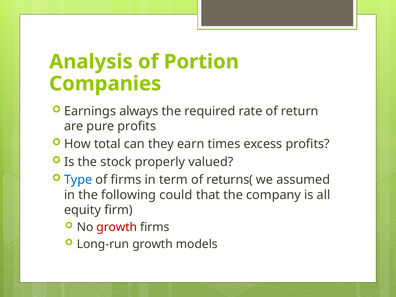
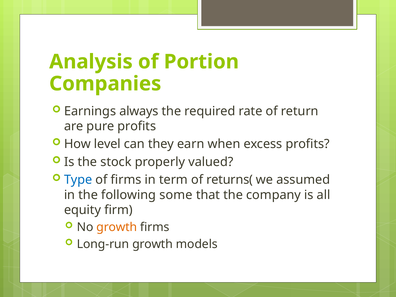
total: total -> level
times: times -> when
could: could -> some
growth at (117, 227) colour: red -> orange
